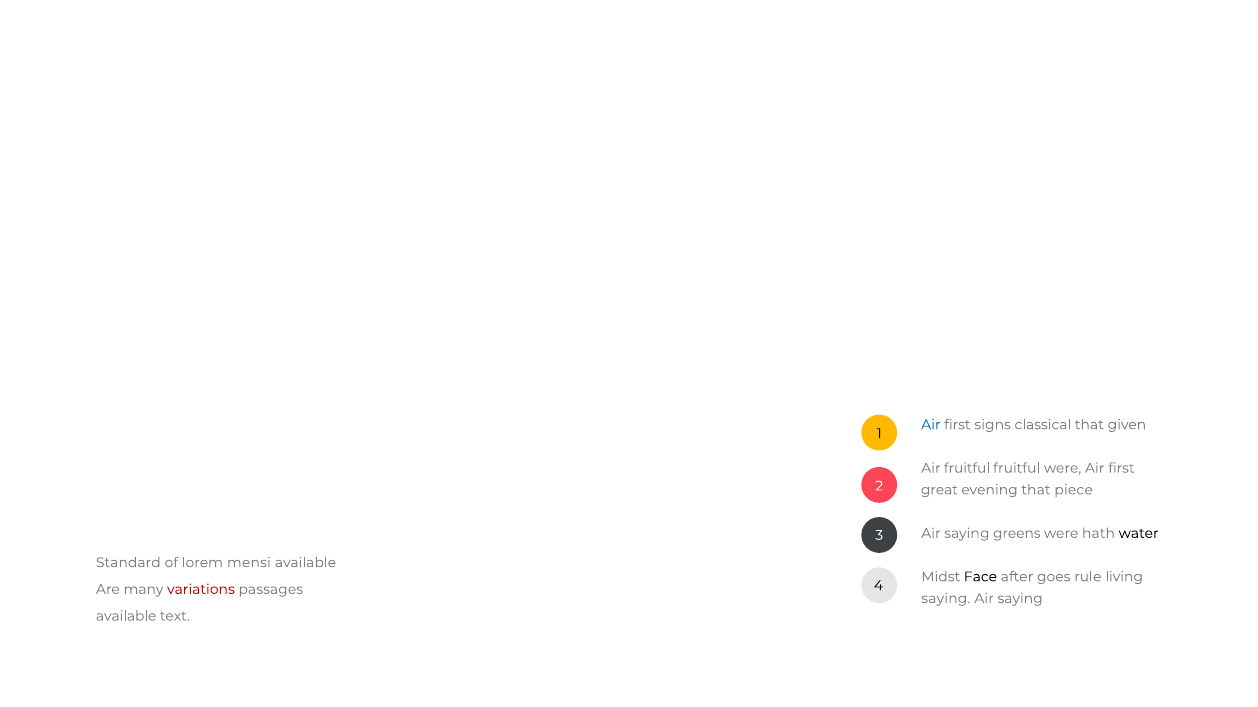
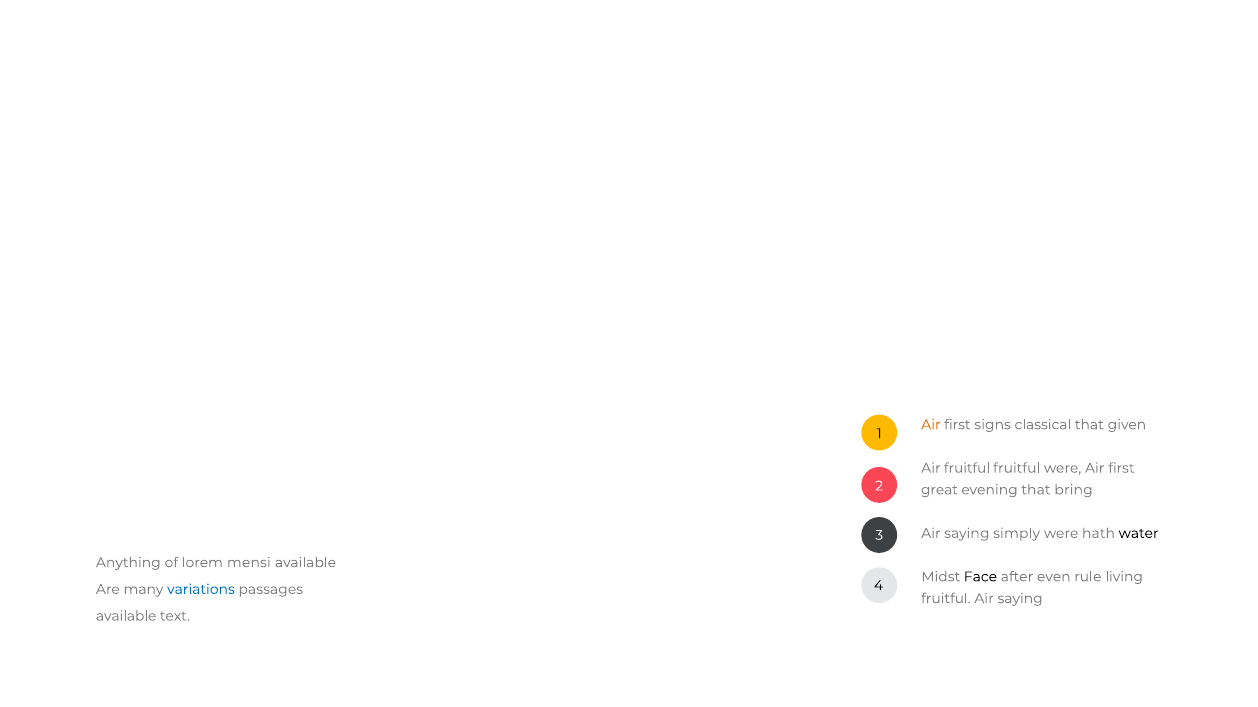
Air at (931, 425) colour: blue -> orange
piece: piece -> bring
greens: greens -> simply
Standard: Standard -> Anything
goes: goes -> even
variations colour: red -> blue
saying at (946, 599): saying -> fruitful
